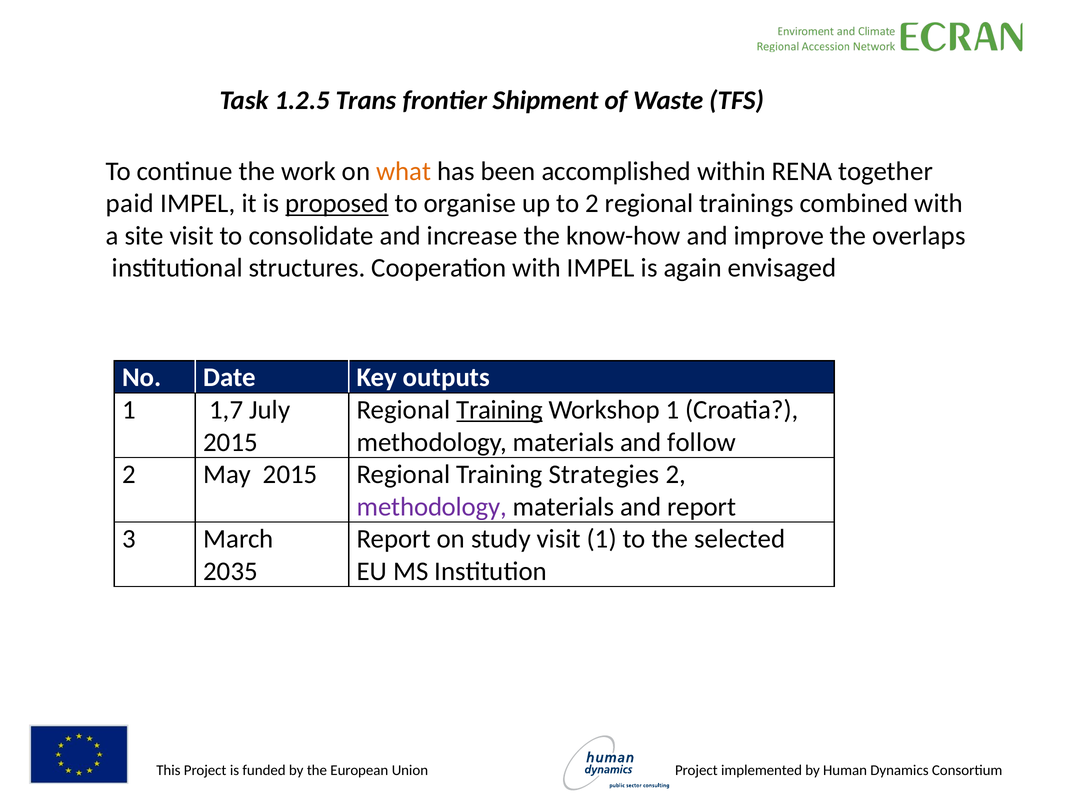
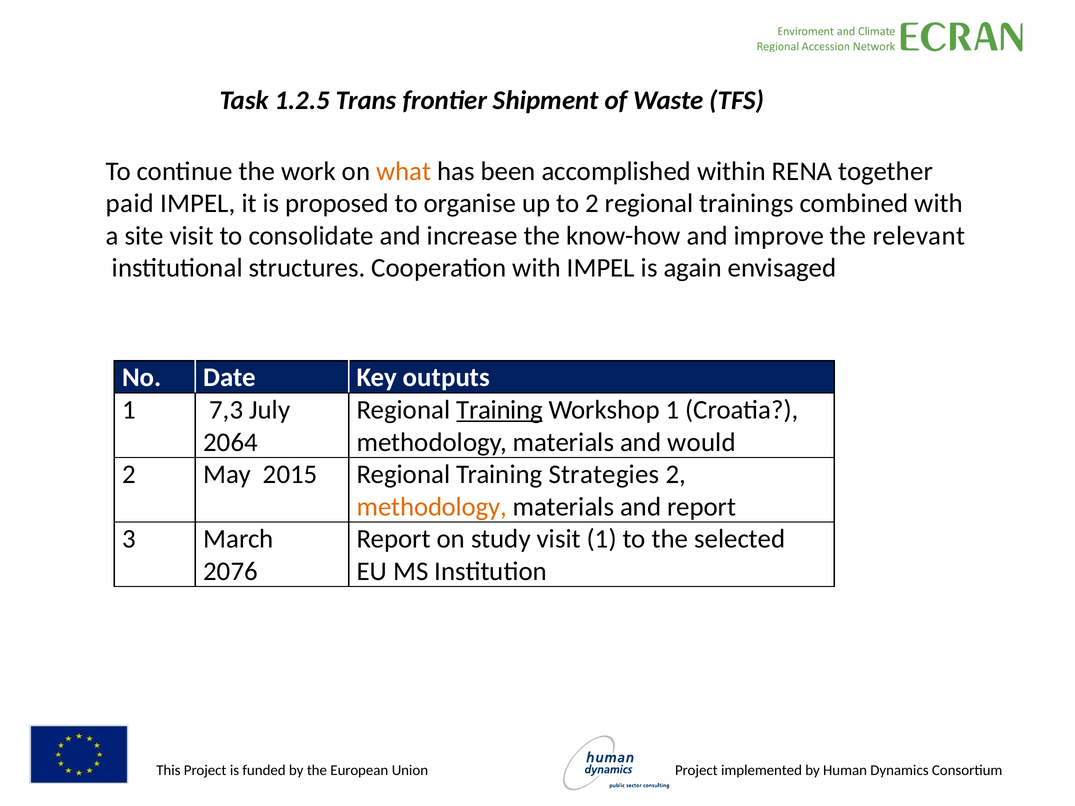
proposed underline: present -> none
overlaps: overlaps -> relevant
1,7: 1,7 -> 7,3
2015 at (231, 443): 2015 -> 2064
follow: follow -> would
methodology at (432, 507) colour: purple -> orange
2035: 2035 -> 2076
